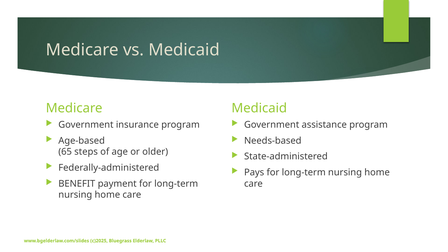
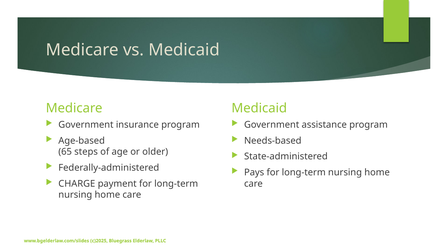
BENEFIT: BENEFIT -> CHARGE
